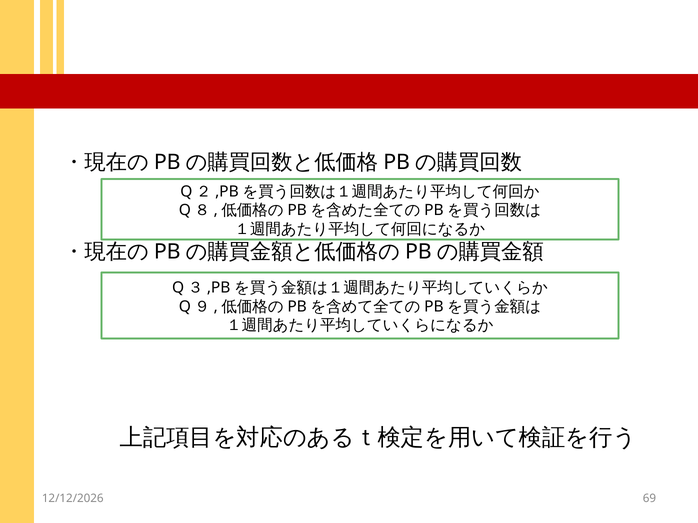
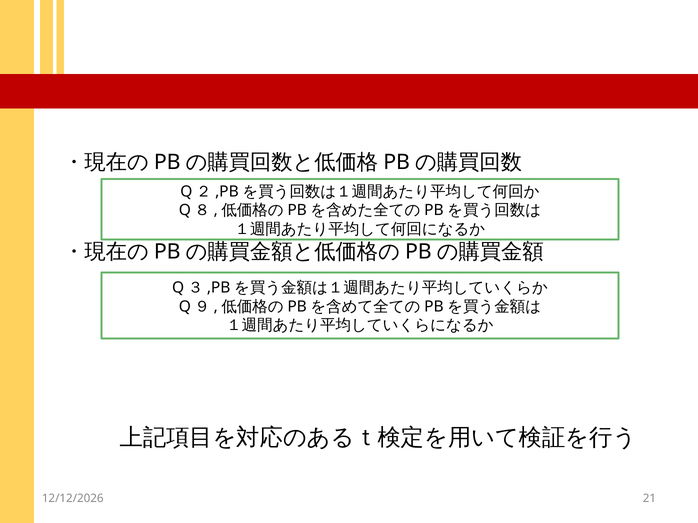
69: 69 -> 21
